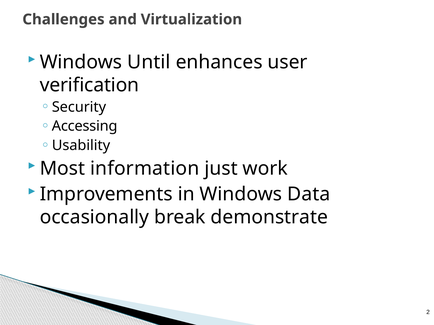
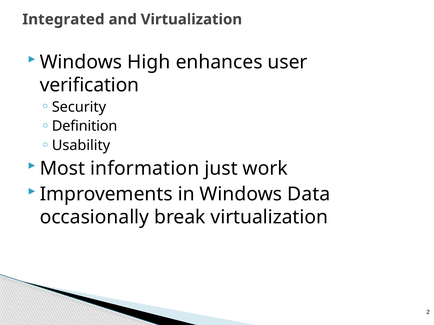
Challenges: Challenges -> Integrated
Until: Until -> High
Accessing: Accessing -> Definition
break demonstrate: demonstrate -> virtualization
